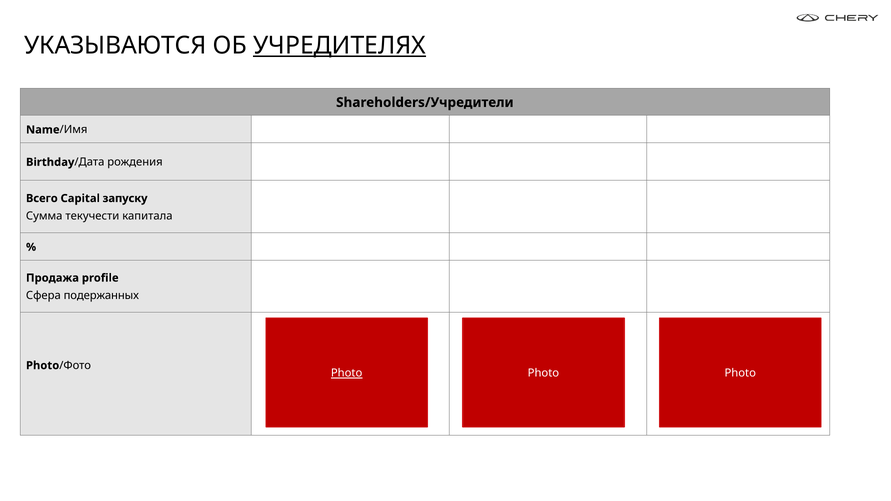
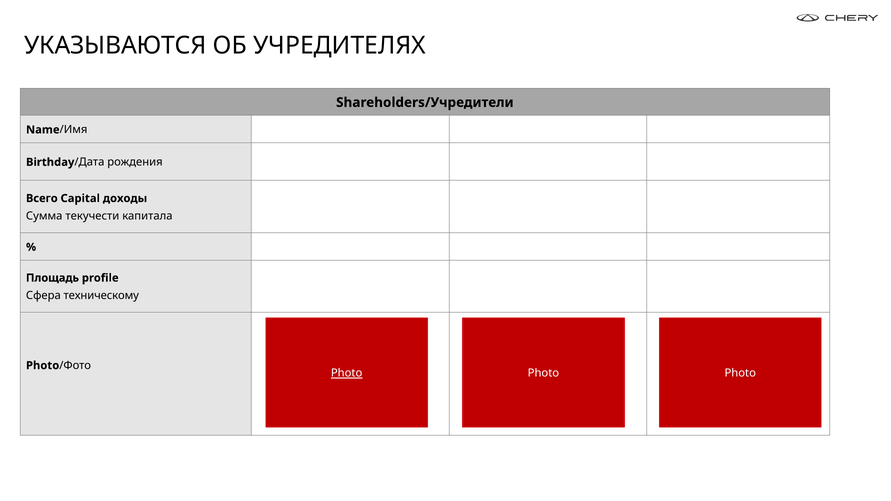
УЧРЕДИТЕЛЯХ underline: present -> none
запуску: запуску -> доходы
Продажа: Продажа -> Площадь
подержанных: подержанных -> техническому
